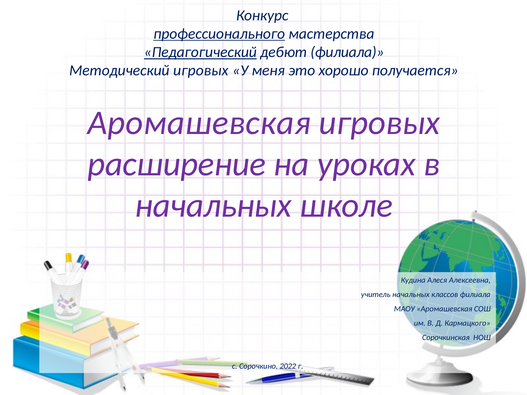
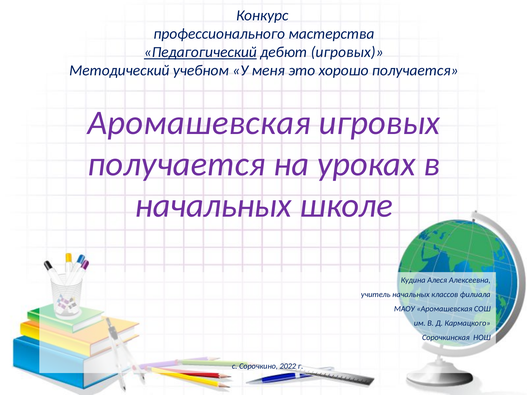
профессионального underline: present -> none
дебют филиала: филиала -> игровых
Методический игровых: игровых -> учебном
расширение at (177, 164): расширение -> получается
